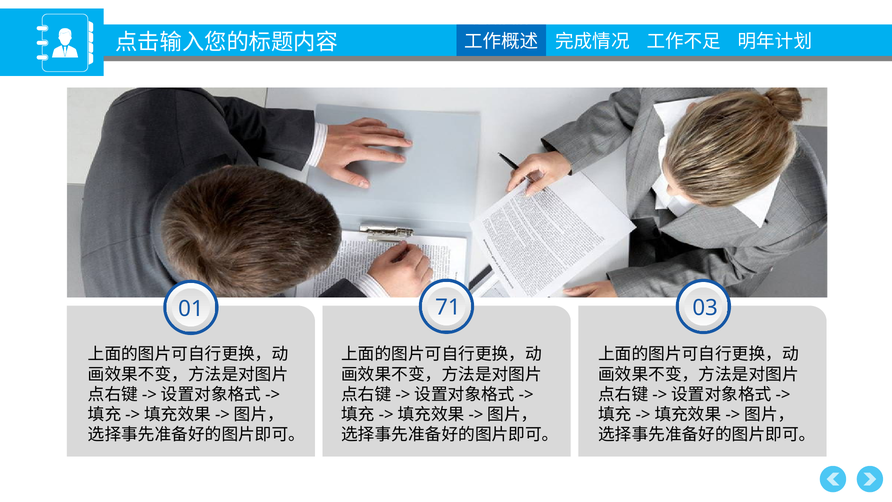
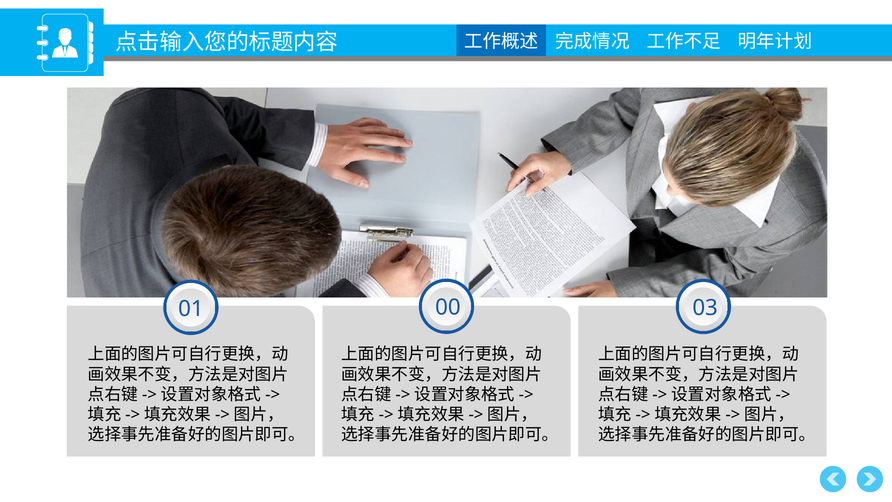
71: 71 -> 00
